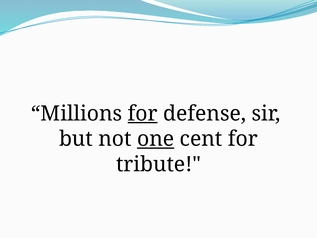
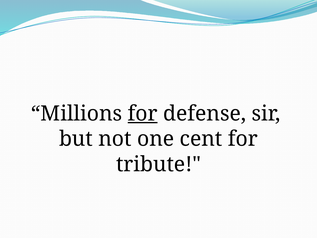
one underline: present -> none
